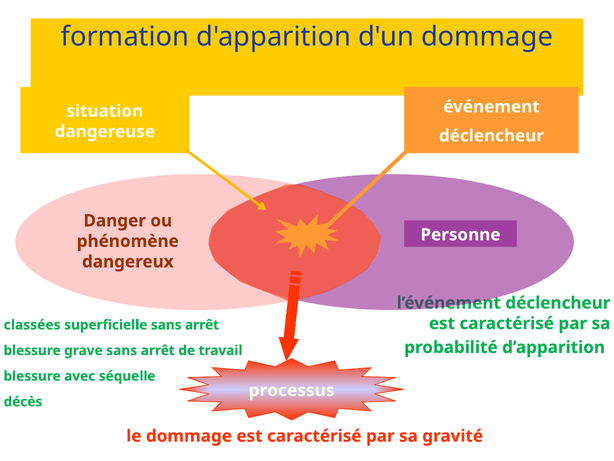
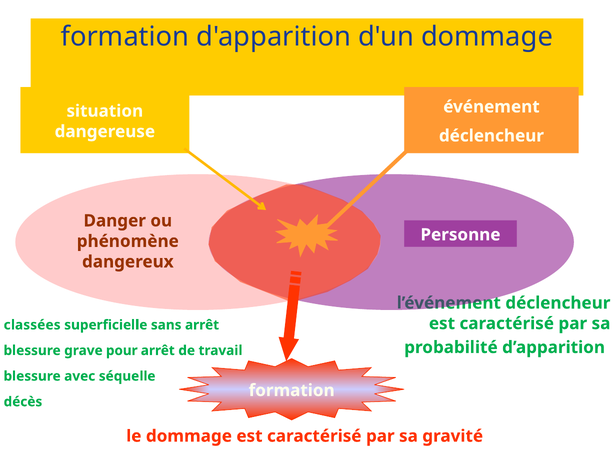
grave sans: sans -> pour
processus at (292, 390): processus -> formation
